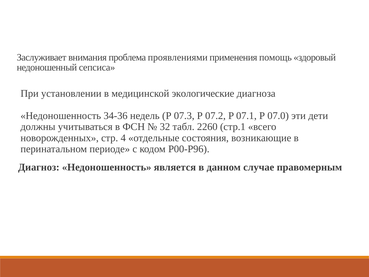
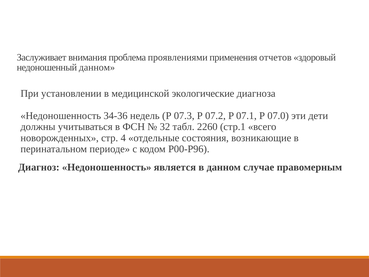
помощь: помощь -> отчетов
недоношенный сепсиса: сепсиса -> данном
